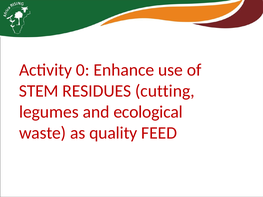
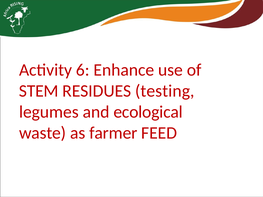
0: 0 -> 6
cutting: cutting -> testing
quality: quality -> farmer
